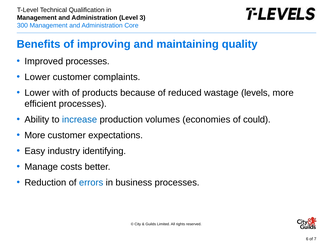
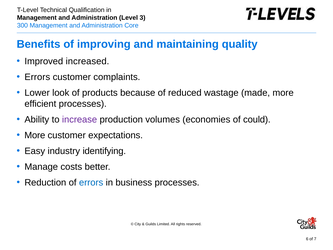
Improved processes: processes -> increased
Lower at (37, 77): Lower -> Errors
with: with -> look
levels: levels -> made
increase colour: blue -> purple
